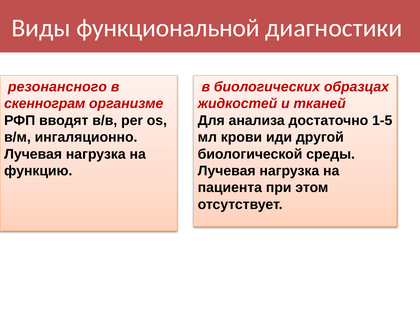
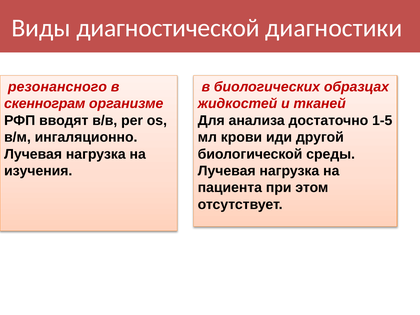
функциональной: функциональной -> диагностической
функцию: функцию -> изучения
